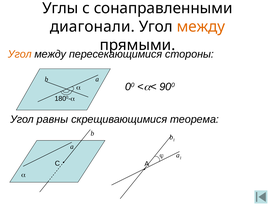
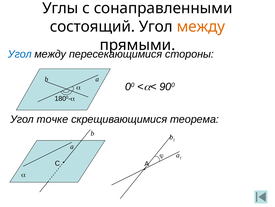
диагонали: диагонали -> состоящий
Угол at (20, 54) colour: orange -> blue
равны: равны -> точке
